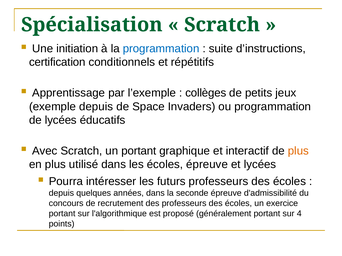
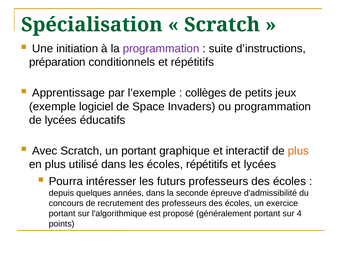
programmation at (161, 49) colour: blue -> purple
certification: certification -> préparation
exemple depuis: depuis -> logiciel
écoles épreuve: épreuve -> répétitifs
